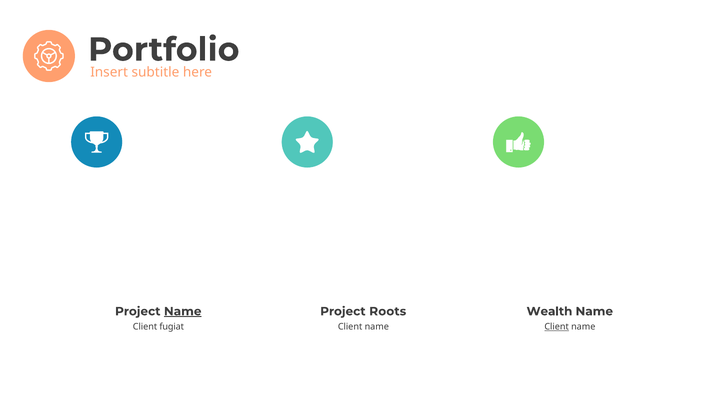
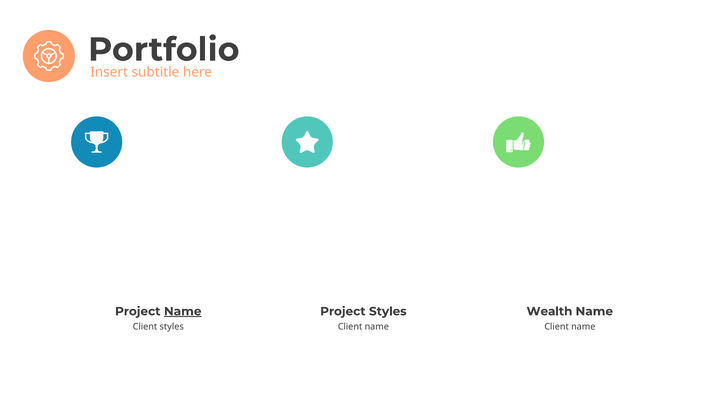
Project Roots: Roots -> Styles
Client fugiat: fugiat -> styles
Client at (557, 327) underline: present -> none
